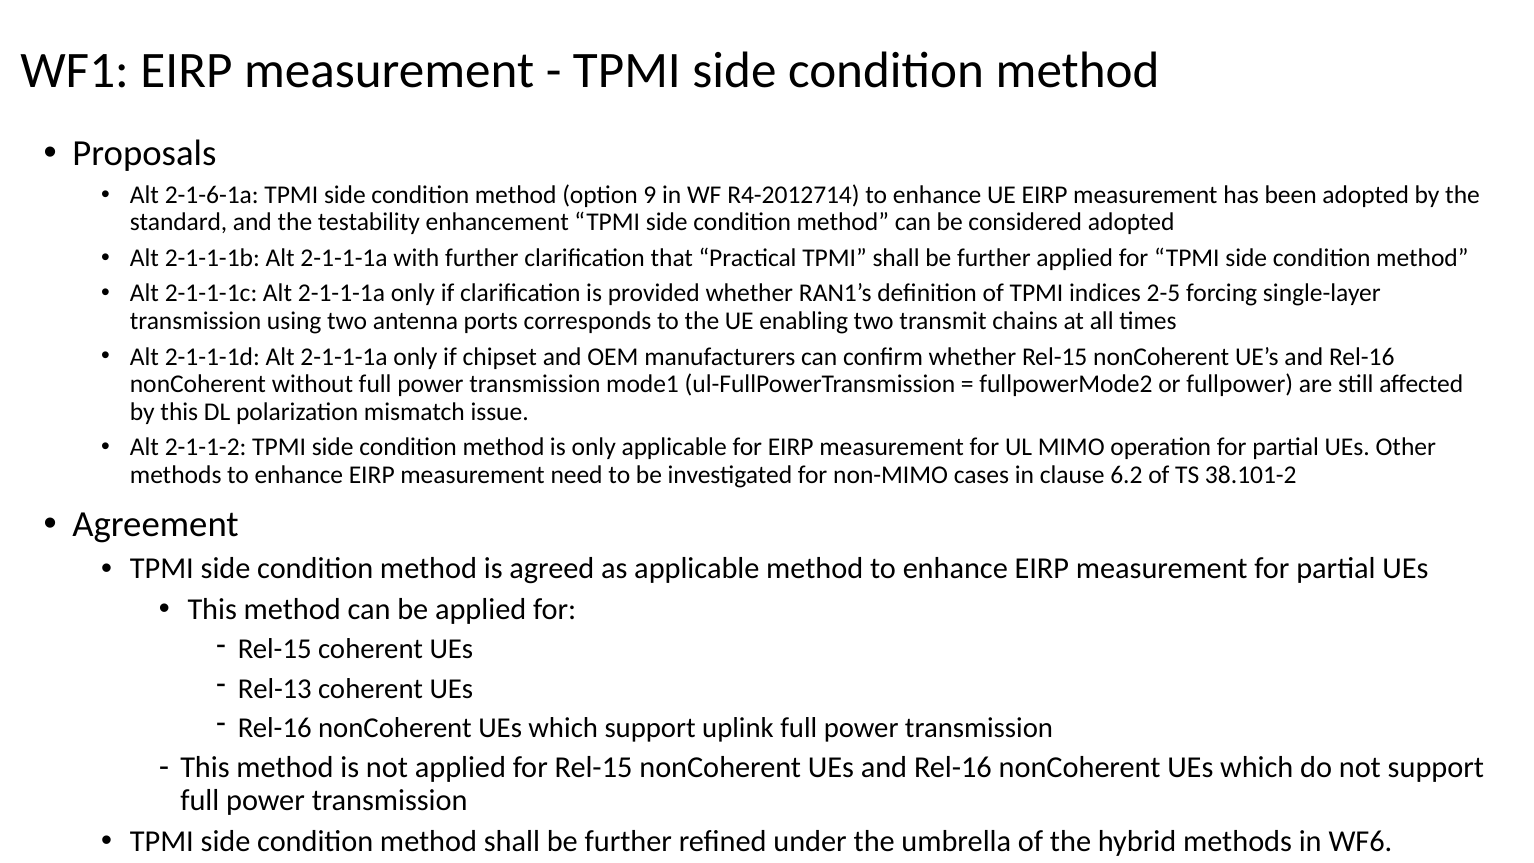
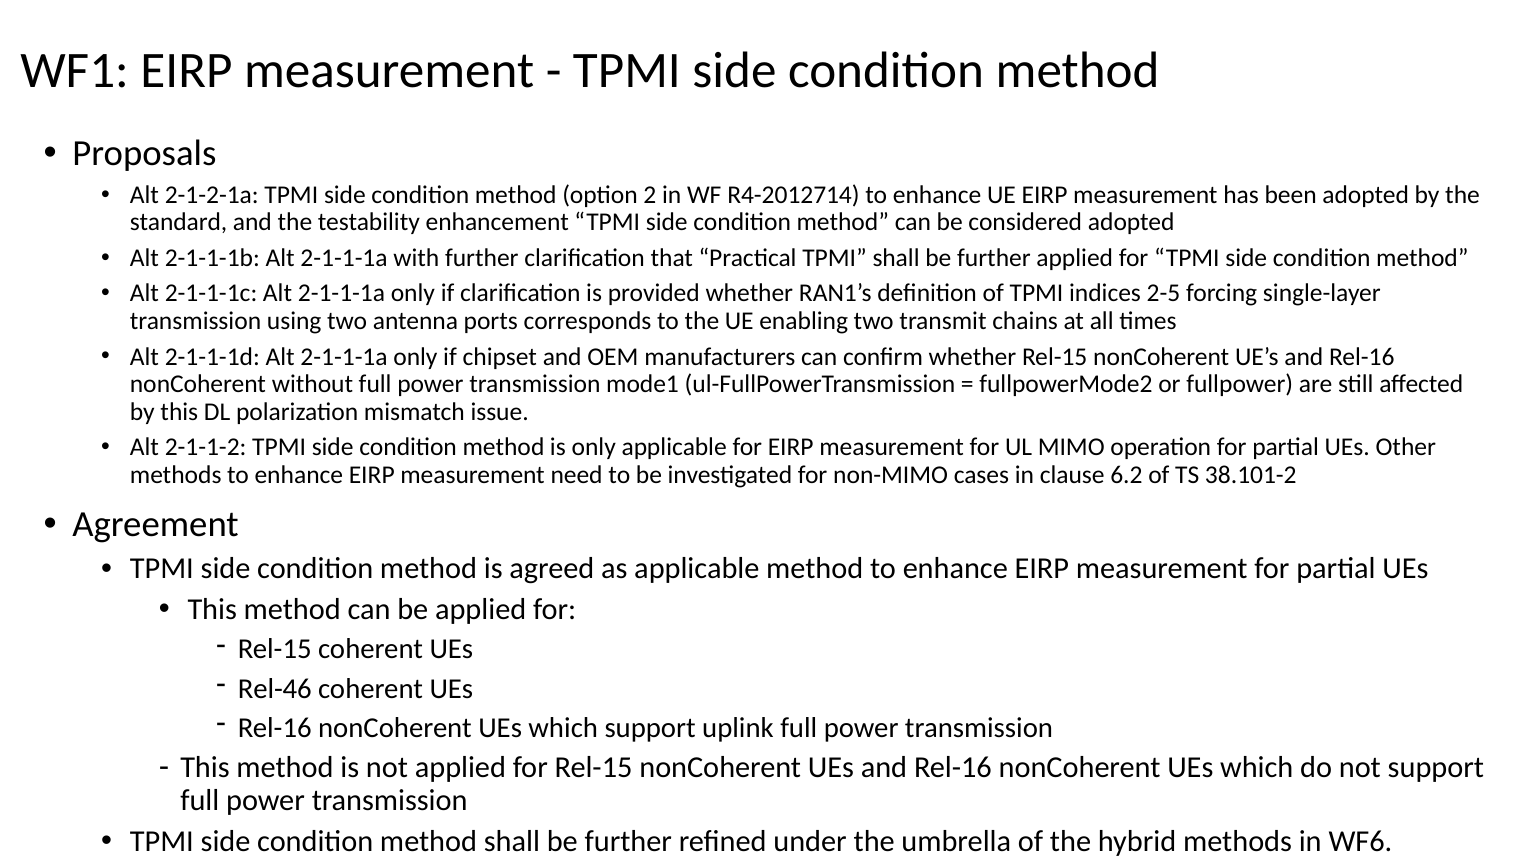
2-1-6-1a: 2-1-6-1a -> 2-1-2-1a
9: 9 -> 2
Rel-13: Rel-13 -> Rel-46
